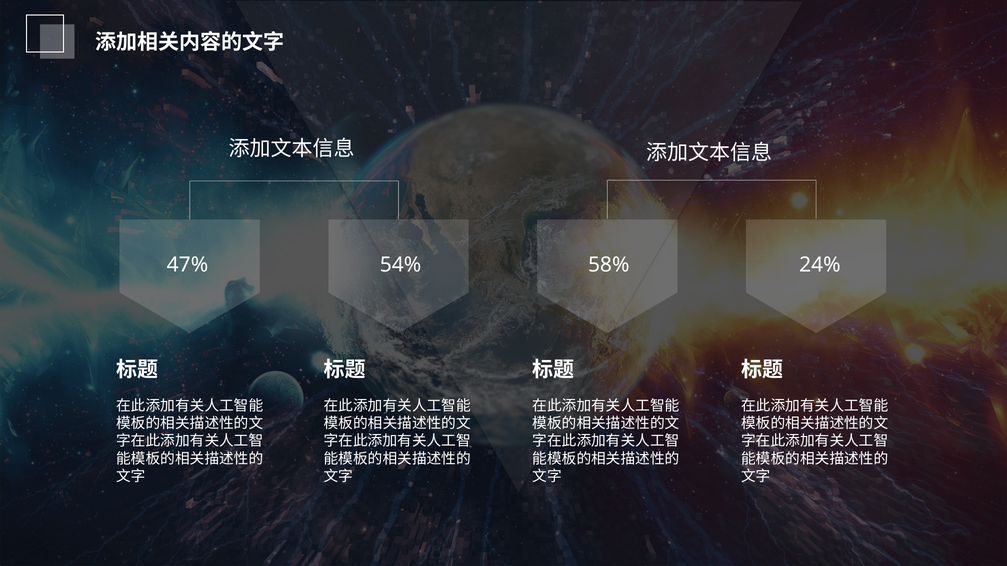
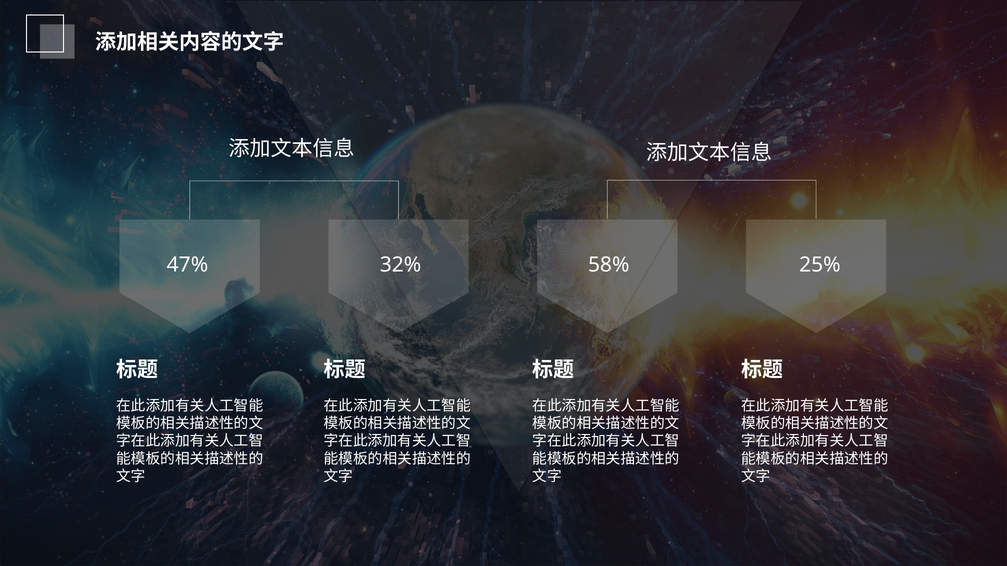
54%: 54% -> 32%
24%: 24% -> 25%
